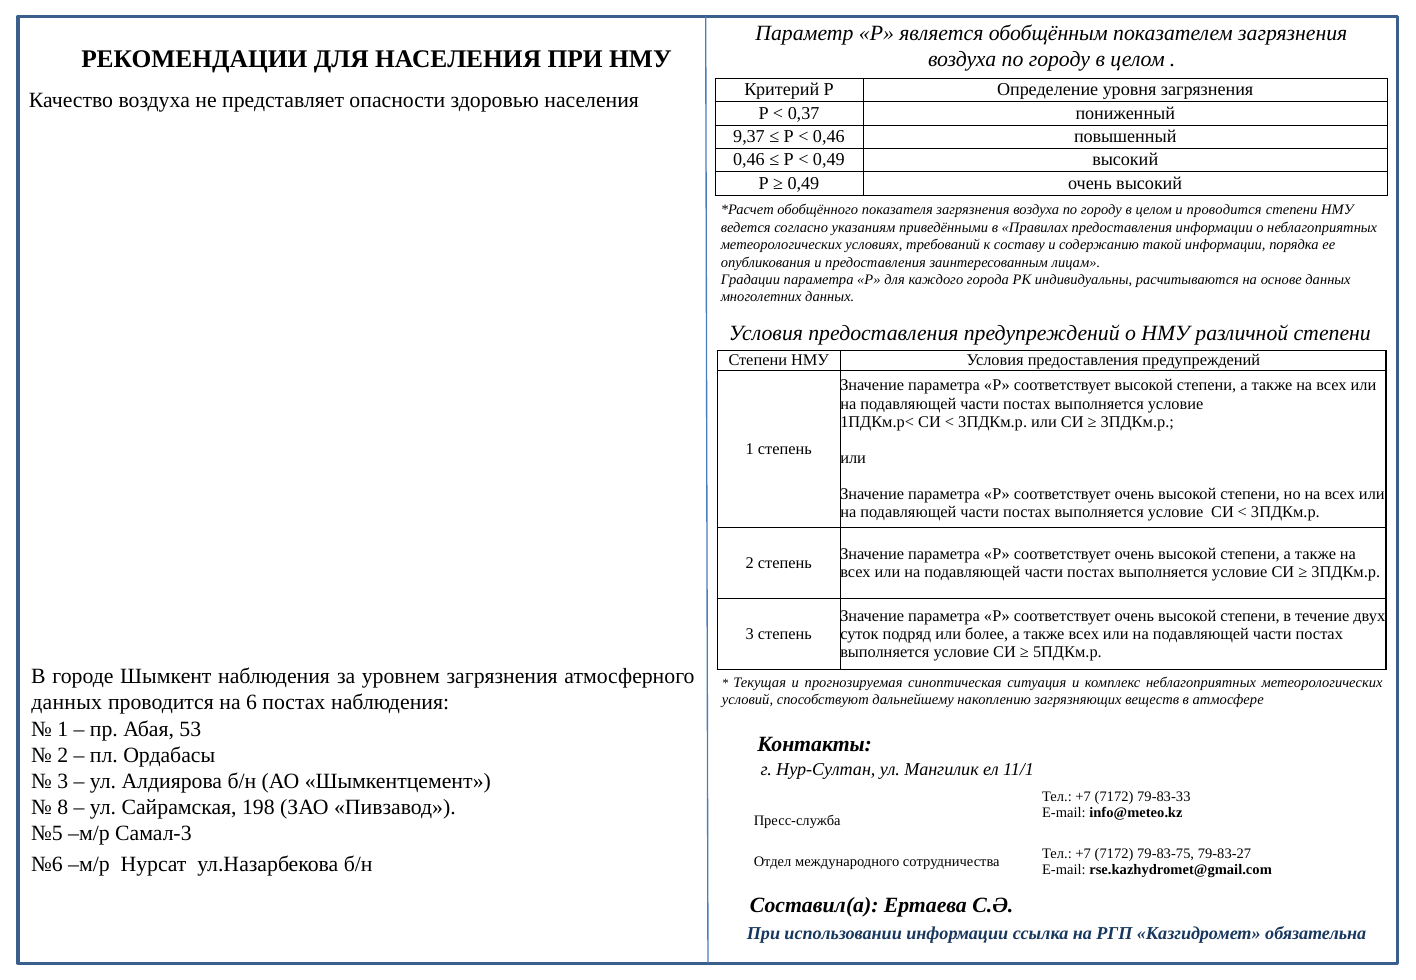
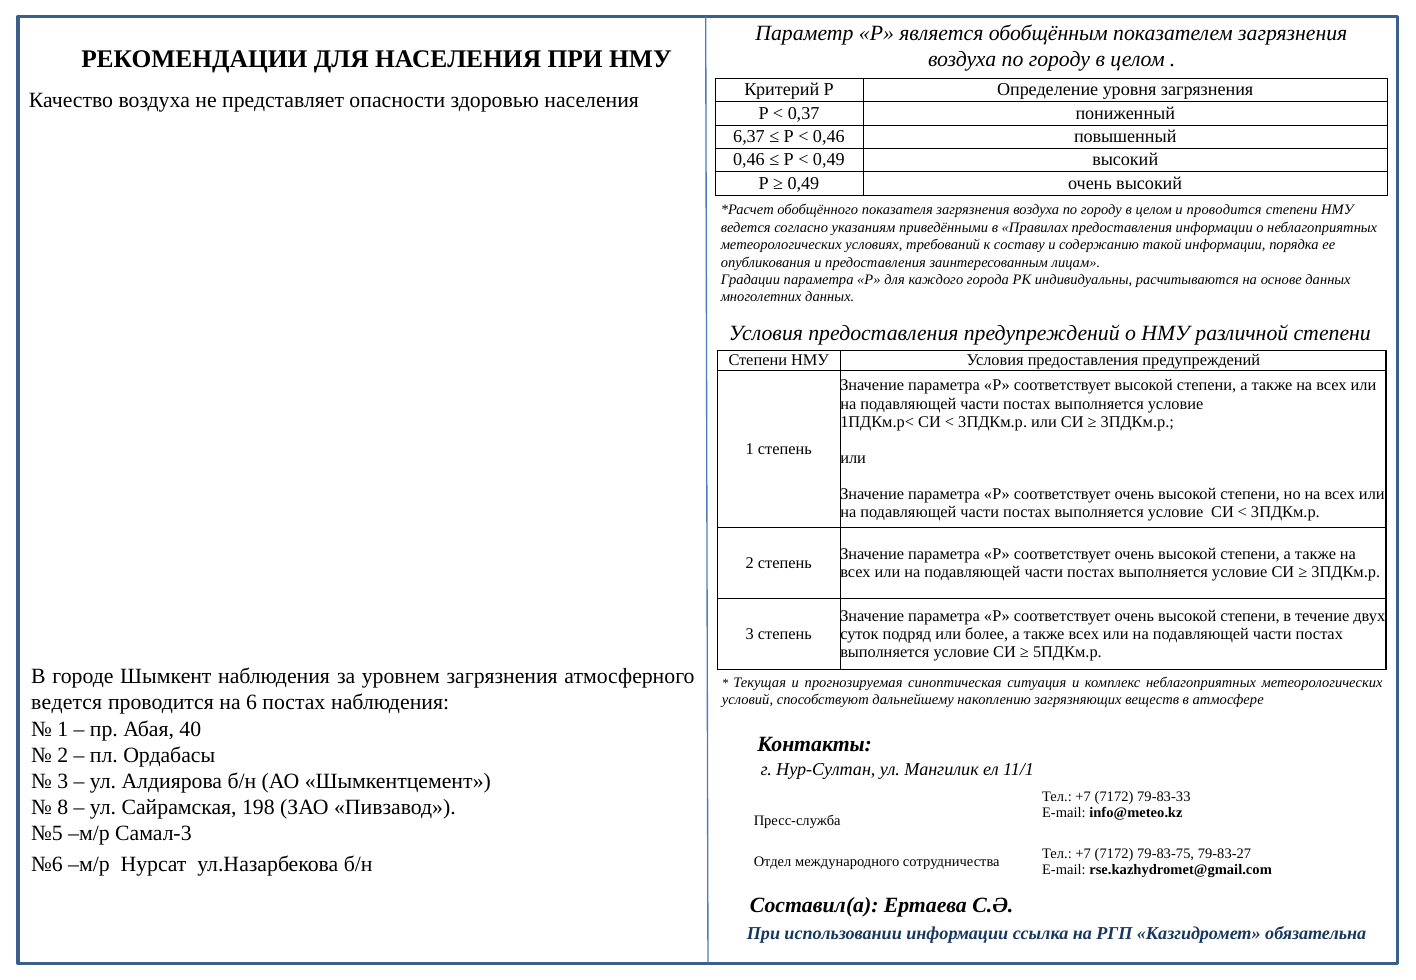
9,37: 9,37 -> 6,37
данных at (67, 703): данных -> ведется
53: 53 -> 40
